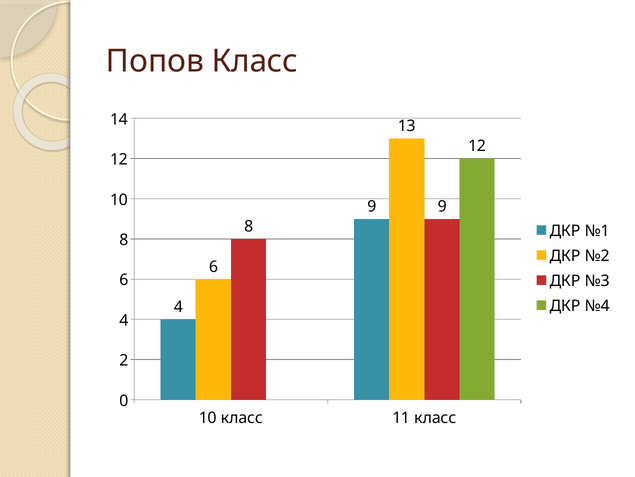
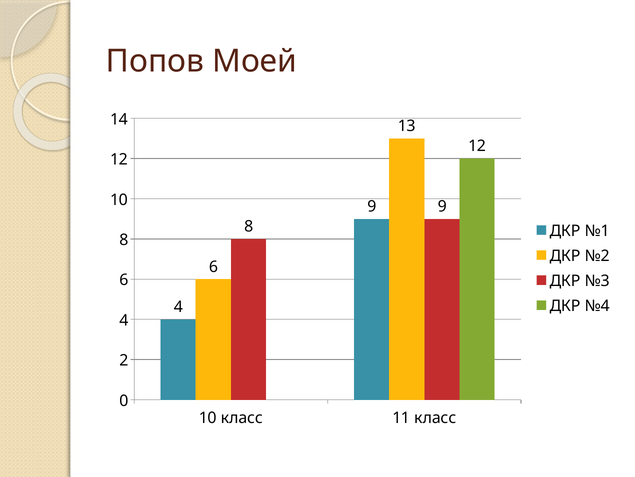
Попов Класс: Класс -> Моей
